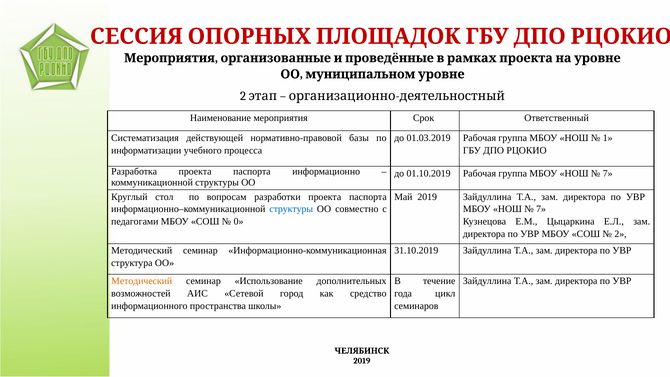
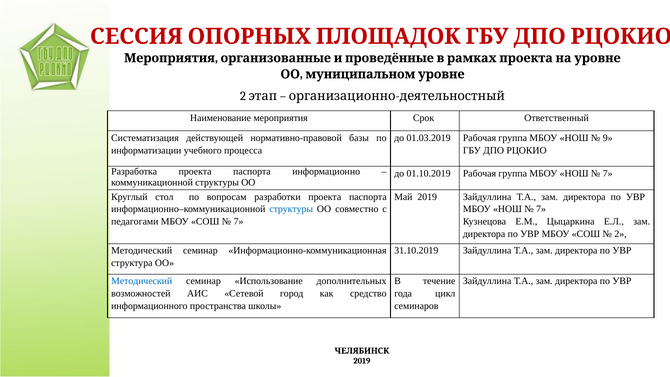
1: 1 -> 9
0 at (239, 222): 0 -> 7
Методический at (142, 281) colour: orange -> blue
